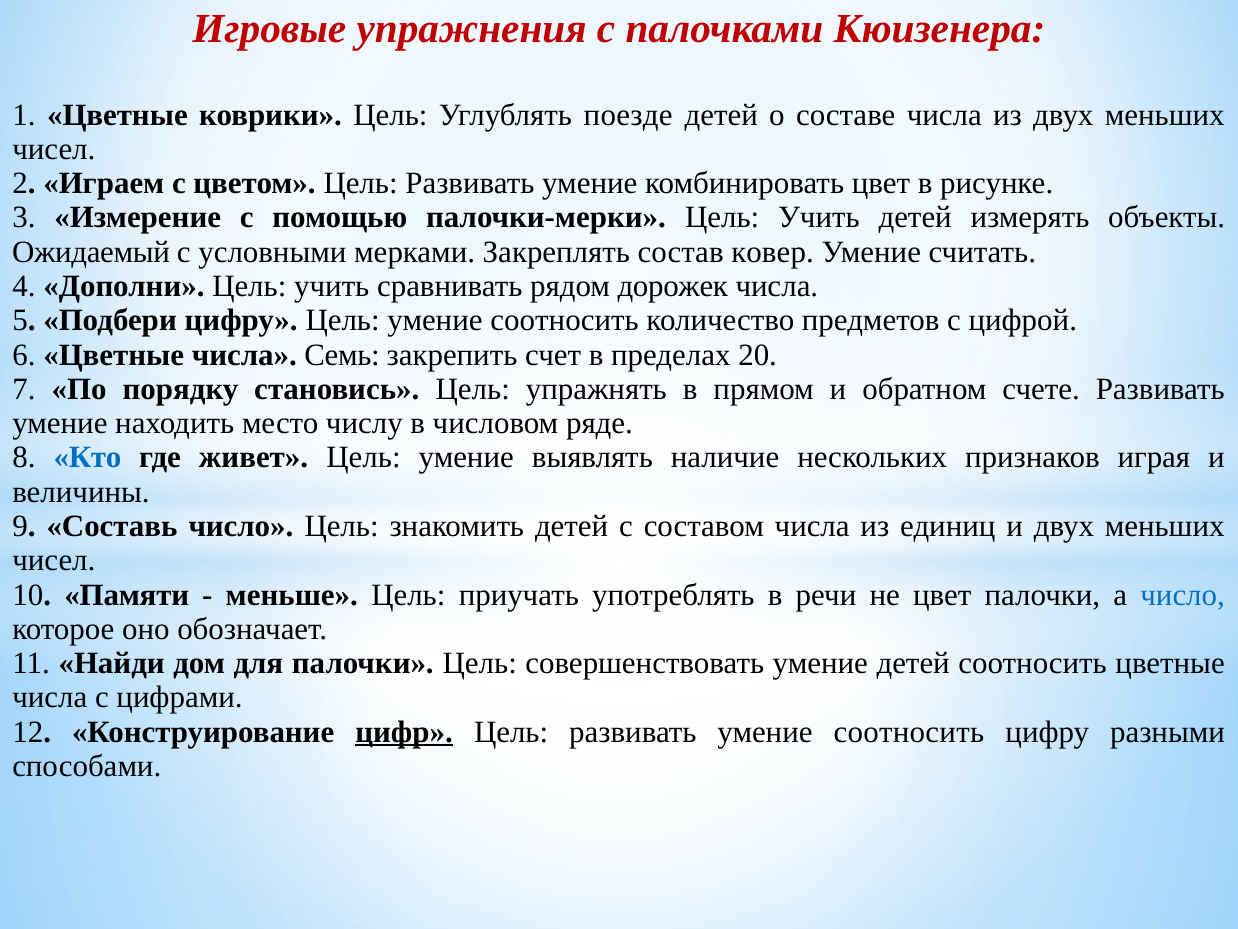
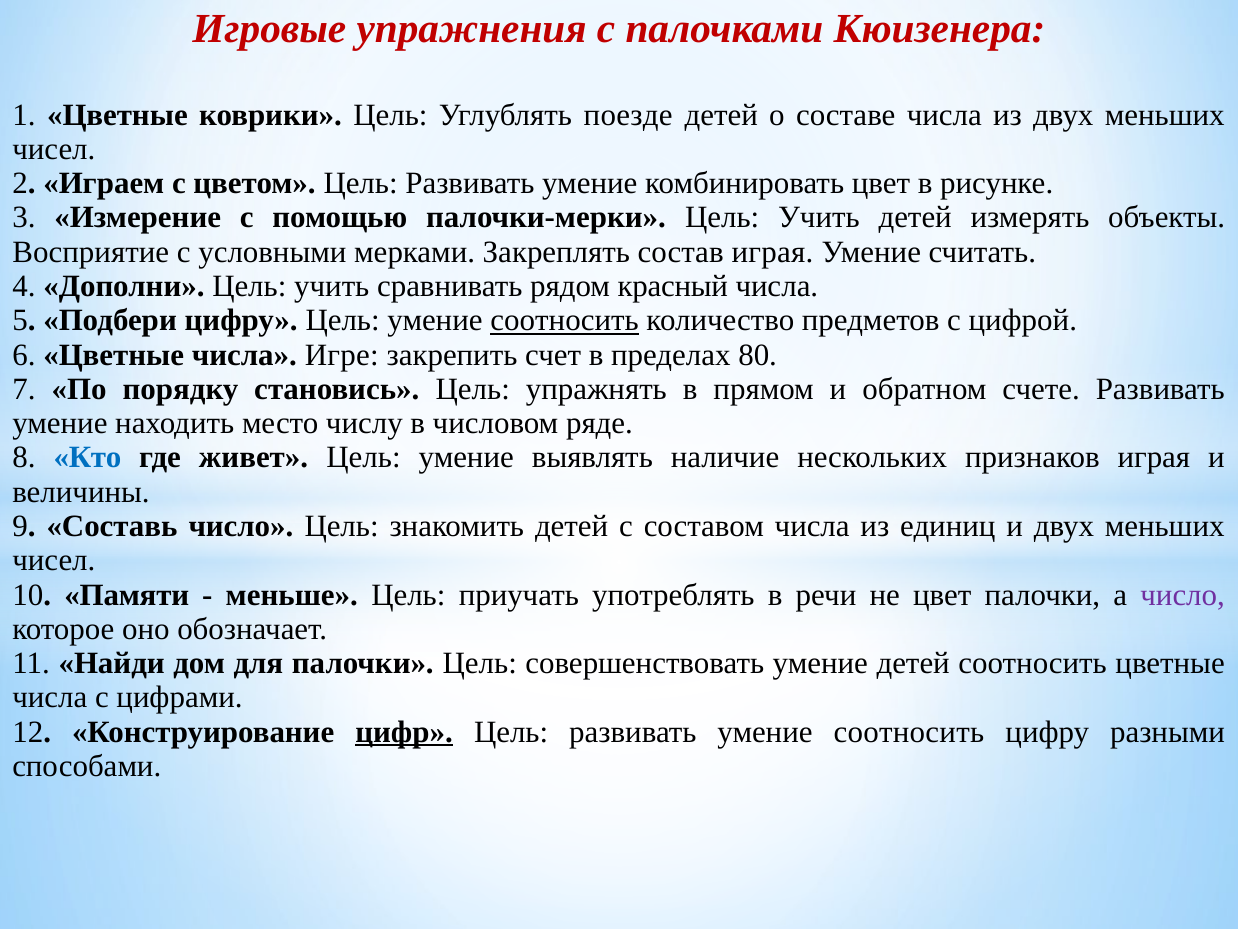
Ожидаемый: Ожидаемый -> Восприятие
состав ковер: ковер -> играя
дорожек: дорожек -> красный
соотносить at (565, 320) underline: none -> present
Семь: Семь -> Игре
20: 20 -> 80
число at (1183, 595) colour: blue -> purple
